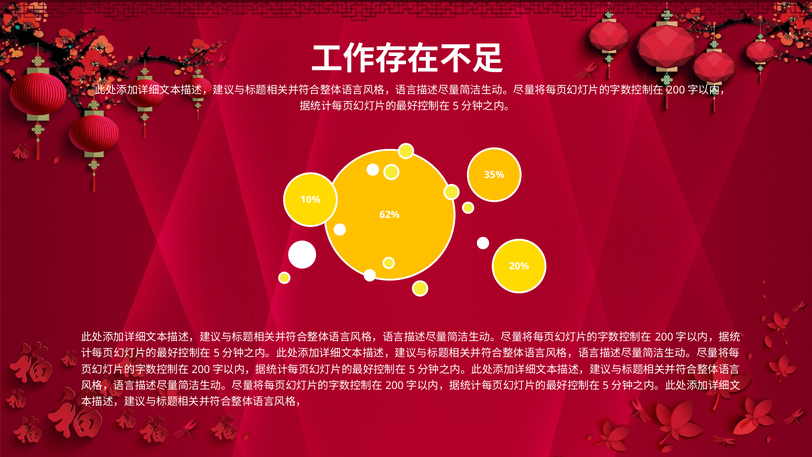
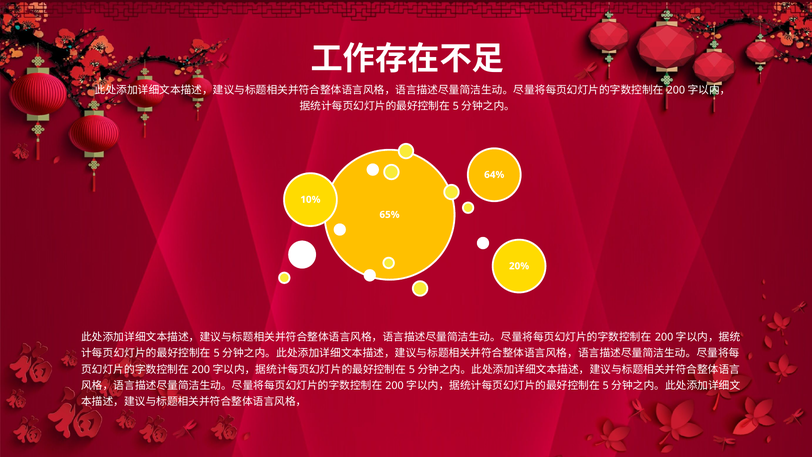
35%: 35% -> 64%
62%: 62% -> 65%
